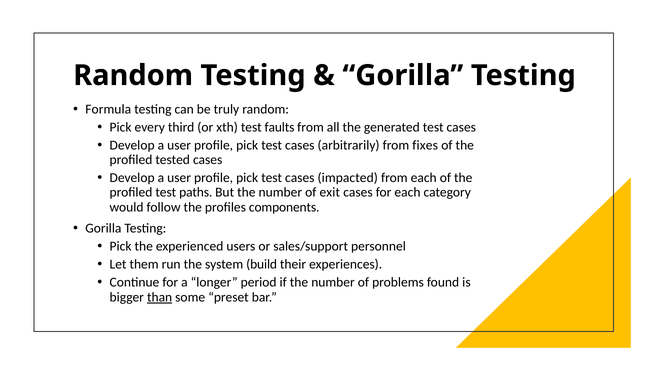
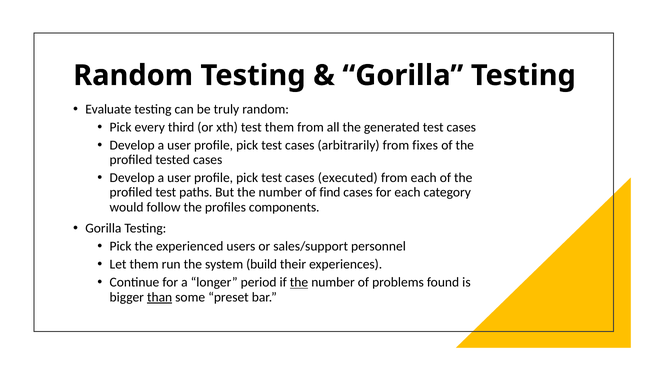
Formula: Formula -> Evaluate
test faults: faults -> them
impacted: impacted -> executed
exit: exit -> find
the at (299, 282) underline: none -> present
